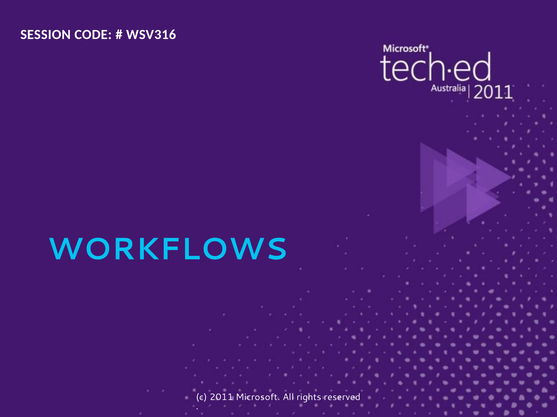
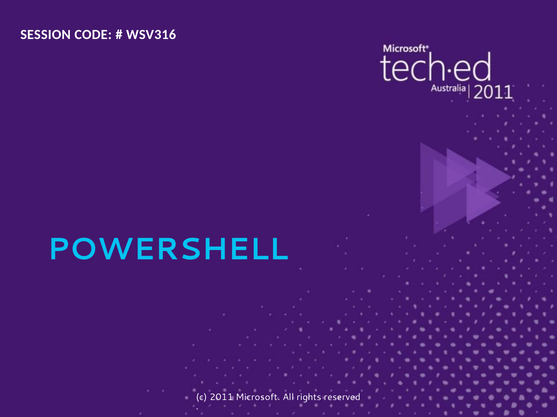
WORKFLOWS: WORKFLOWS -> POWERSHELL
